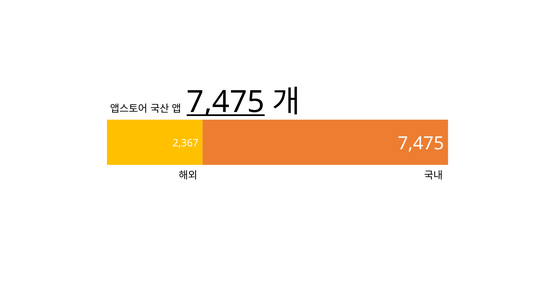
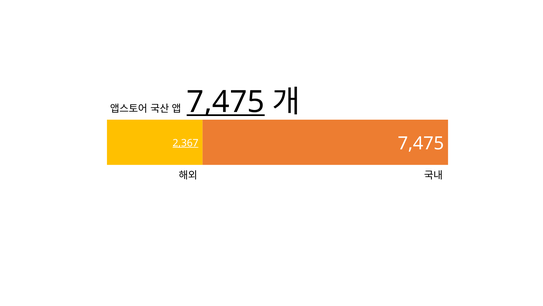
2,367 underline: none -> present
